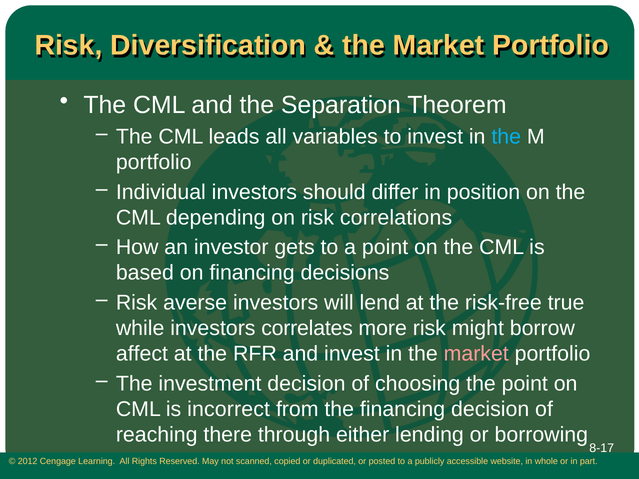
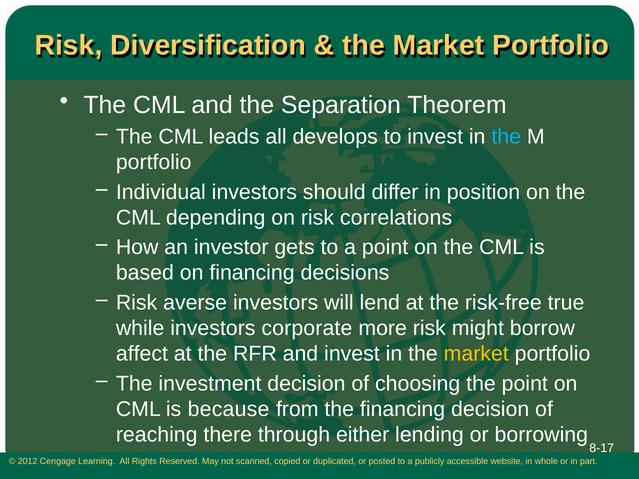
variables: variables -> develops
correlates: correlates -> corporate
market at (476, 354) colour: pink -> yellow
incorrect: incorrect -> because
